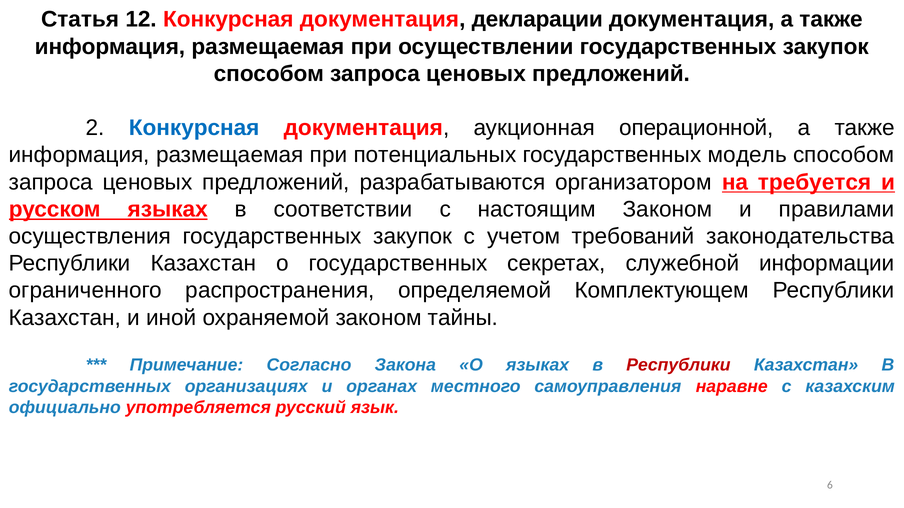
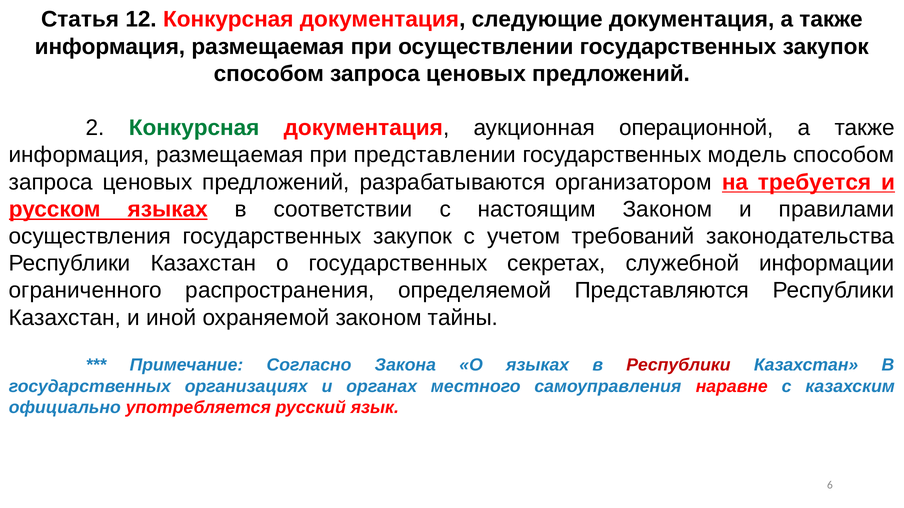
декларации: декларации -> следующие
Конкурсная at (194, 128) colour: blue -> green
потенциальных: потенциальных -> представлении
Комплектующем: Комплектующем -> Представляются
